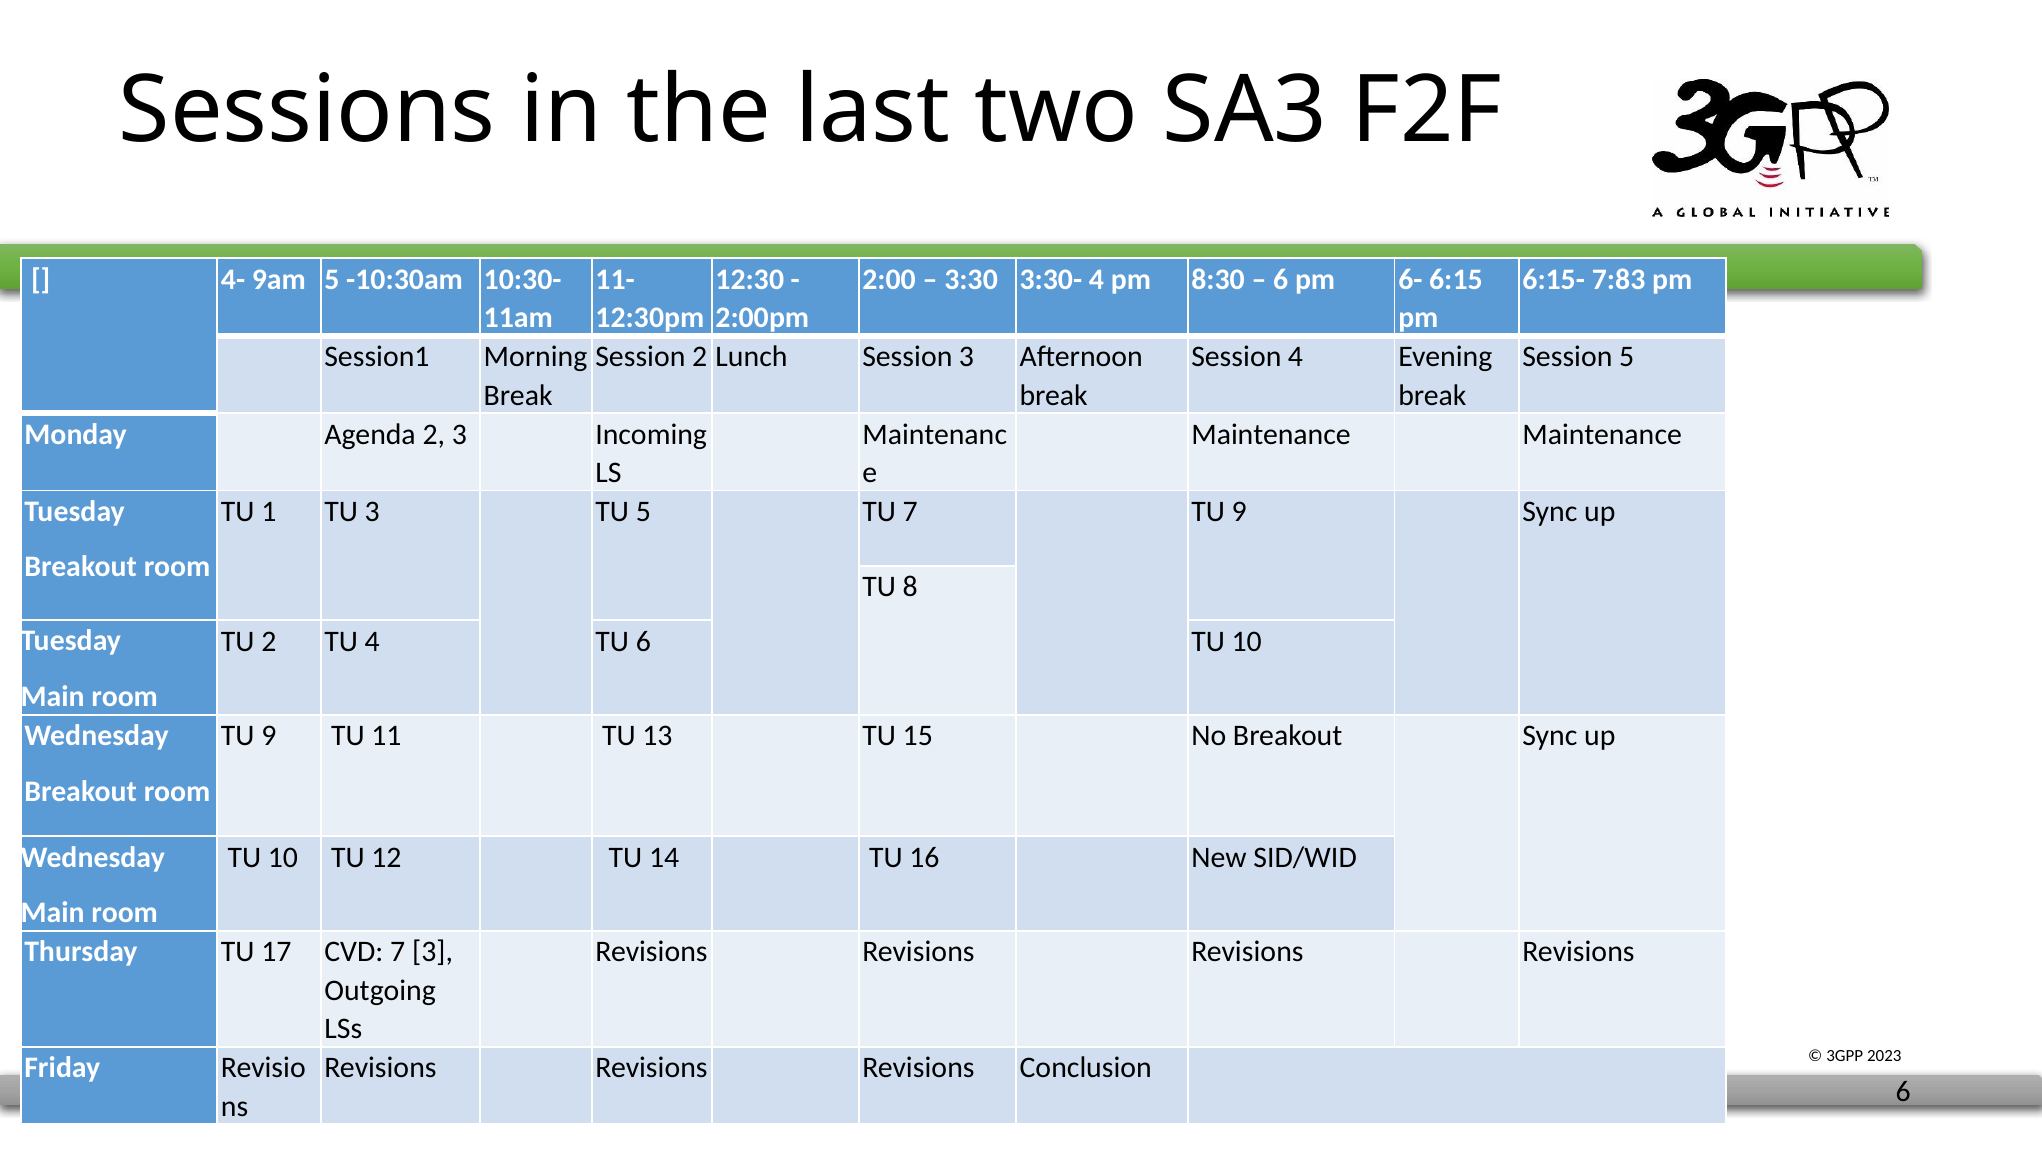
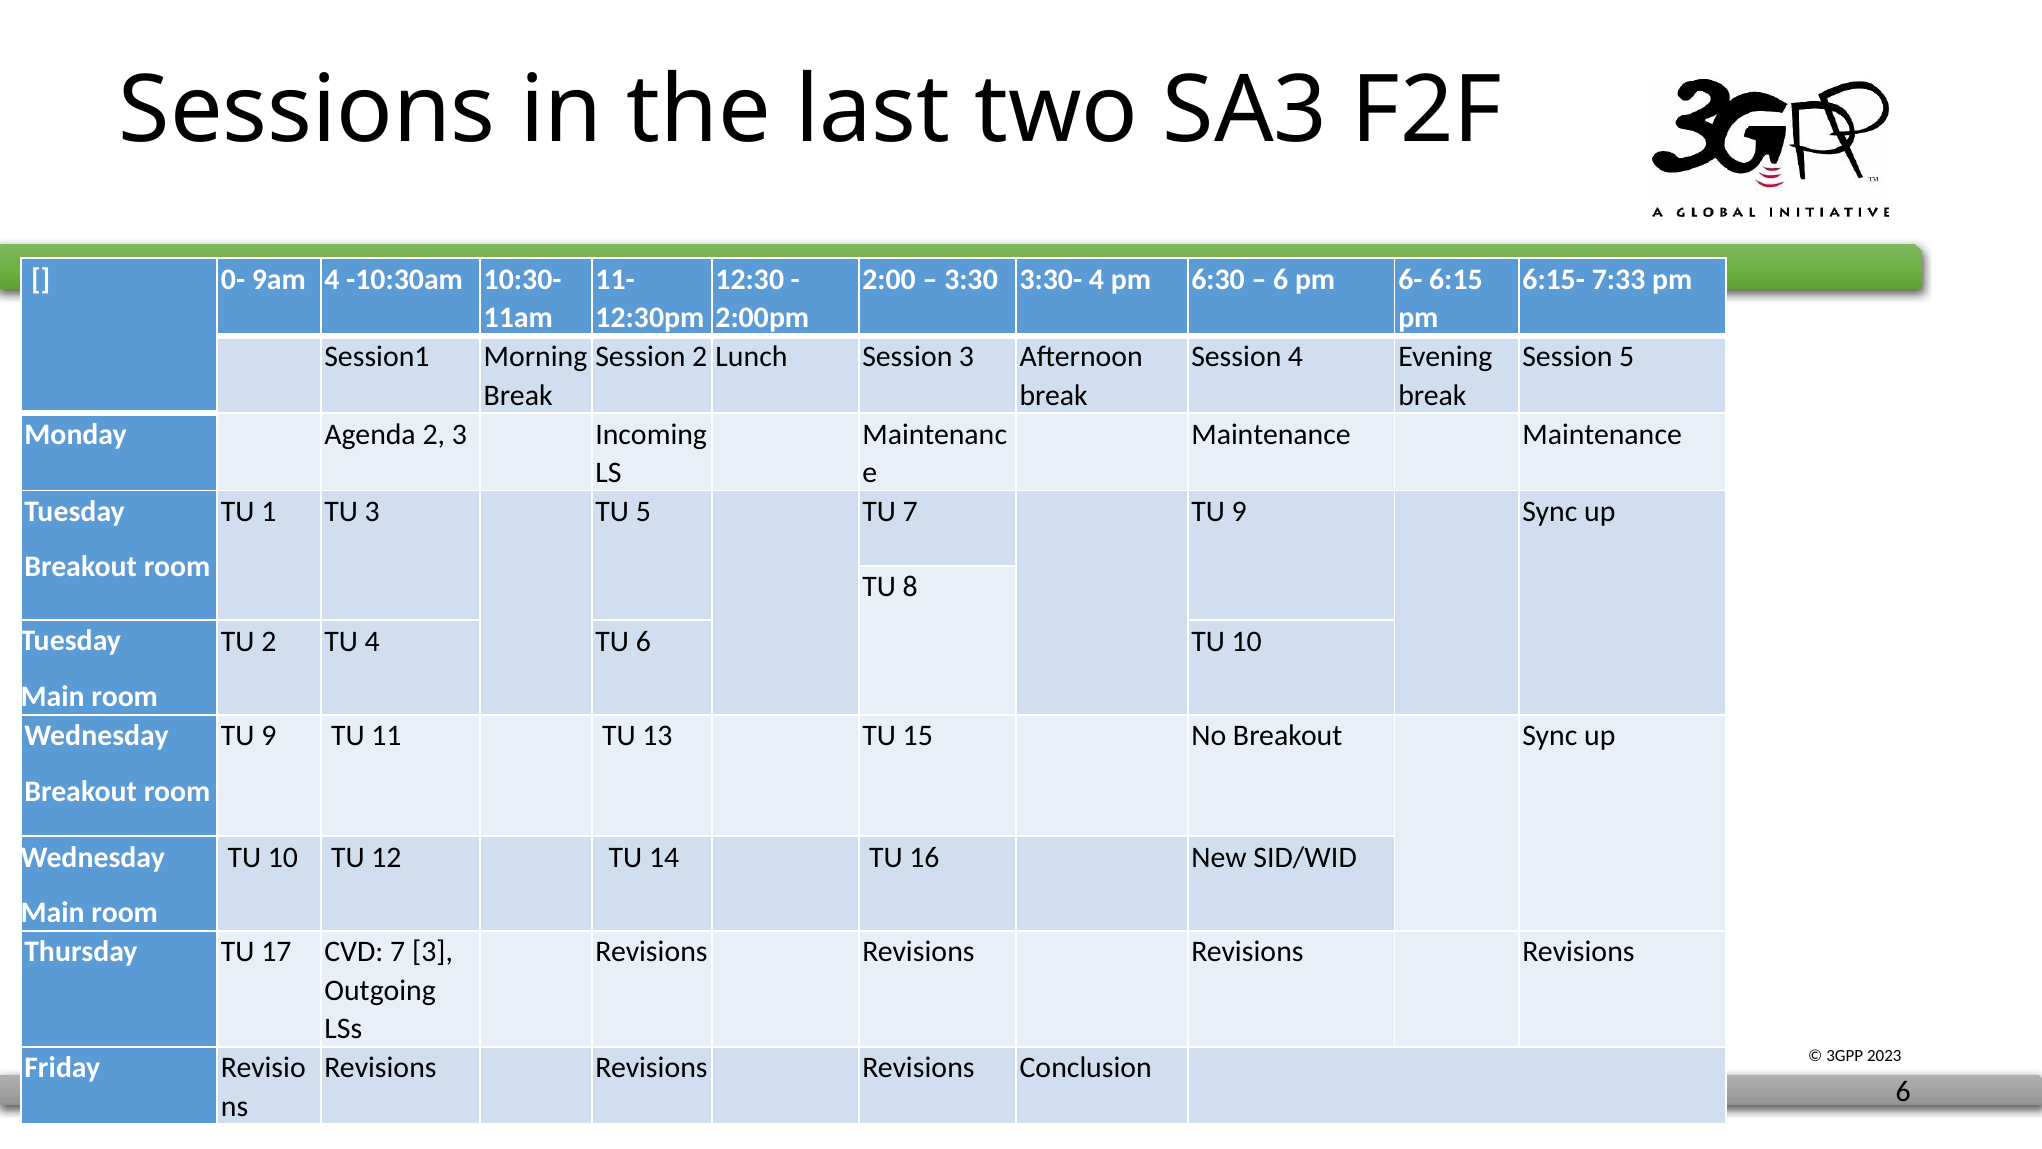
4-: 4- -> 0-
9am 5: 5 -> 4
8:30: 8:30 -> 6:30
7:83: 7:83 -> 7:33
